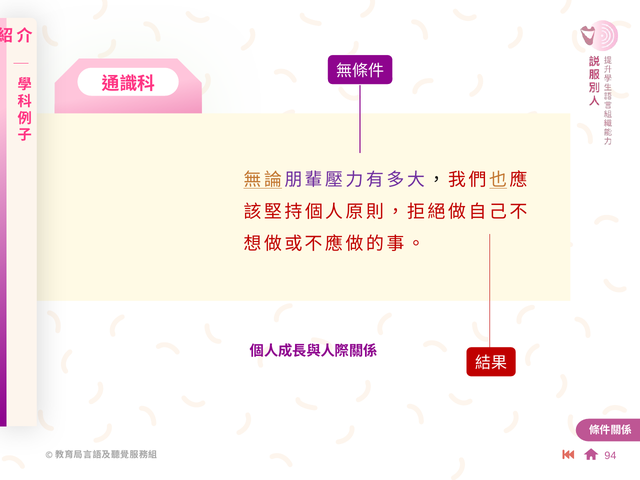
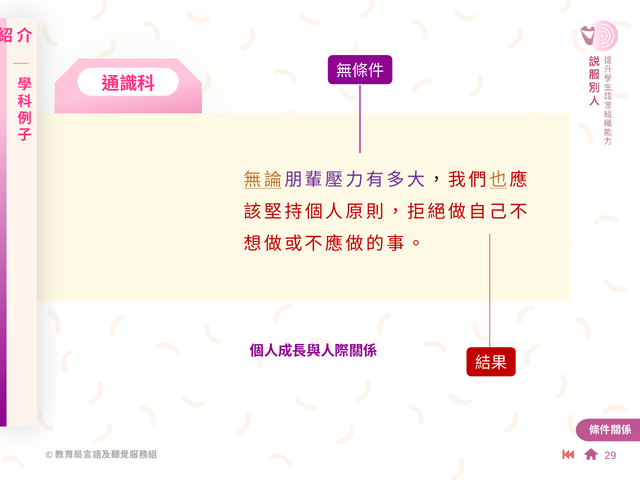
94: 94 -> 29
